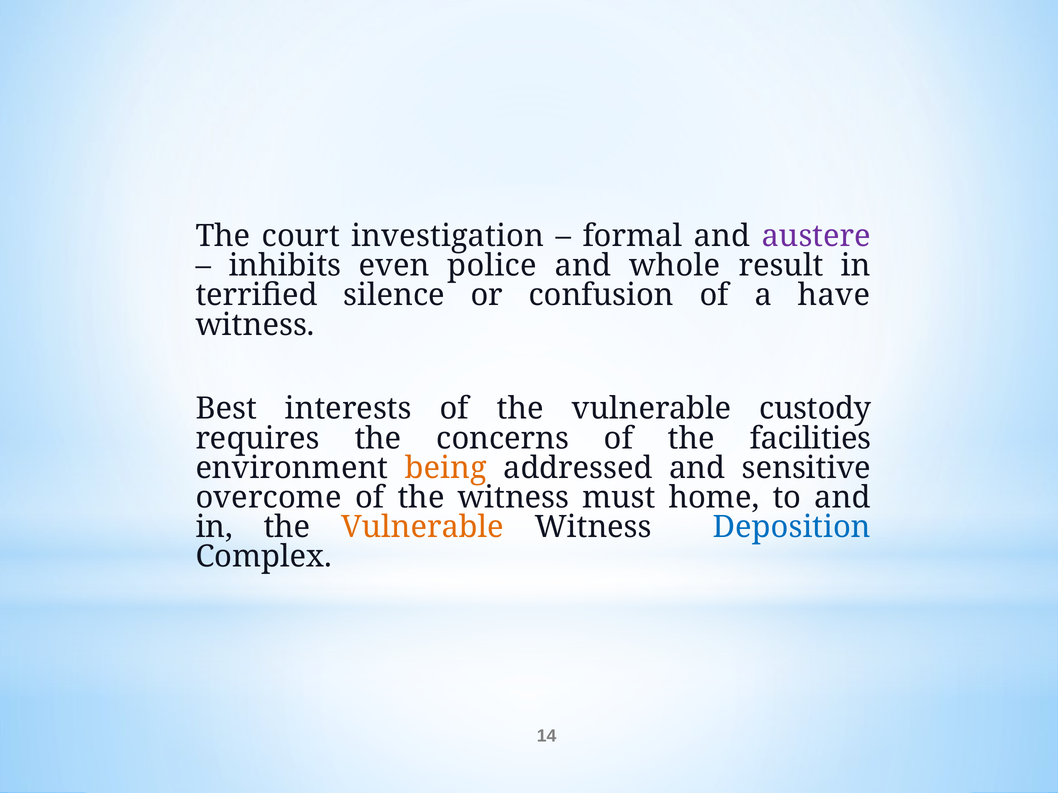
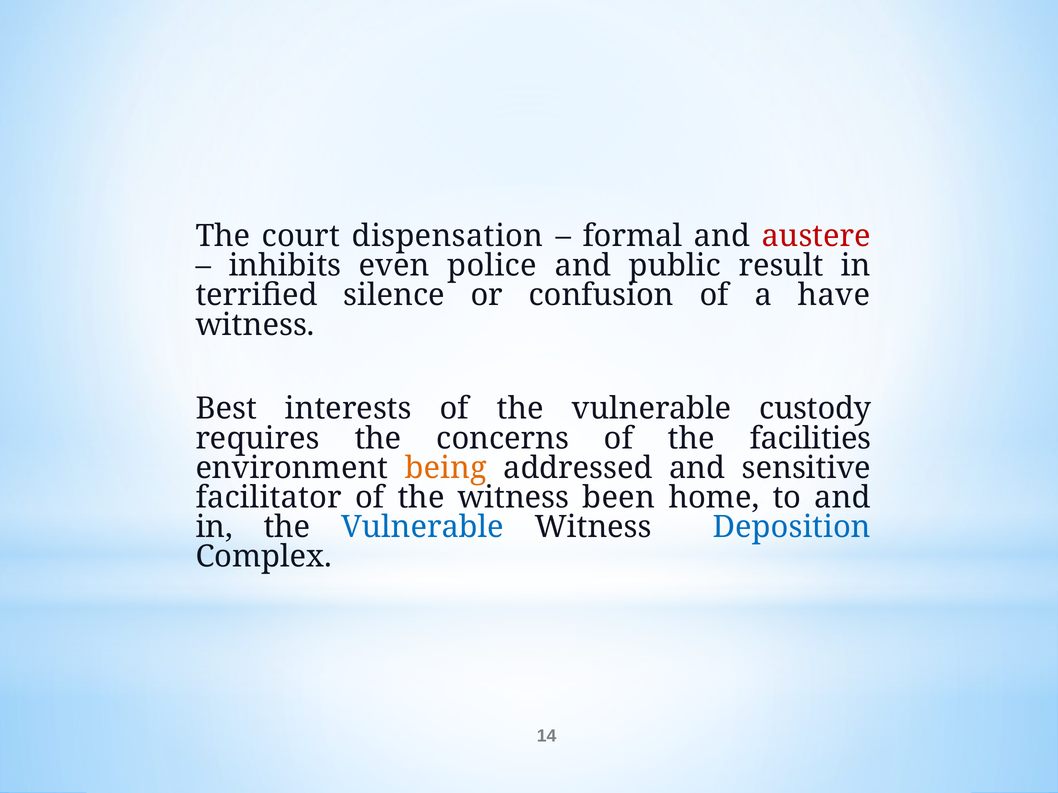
investigation: investigation -> dispensation
austere colour: purple -> red
whole: whole -> public
overcome: overcome -> facilitator
must: must -> been
Vulnerable at (422, 528) colour: orange -> blue
